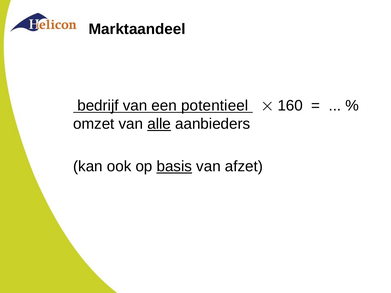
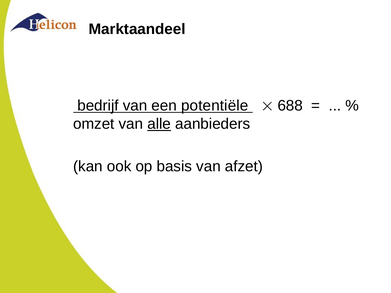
potentieel: potentieel -> potentiële
160: 160 -> 688
basis underline: present -> none
